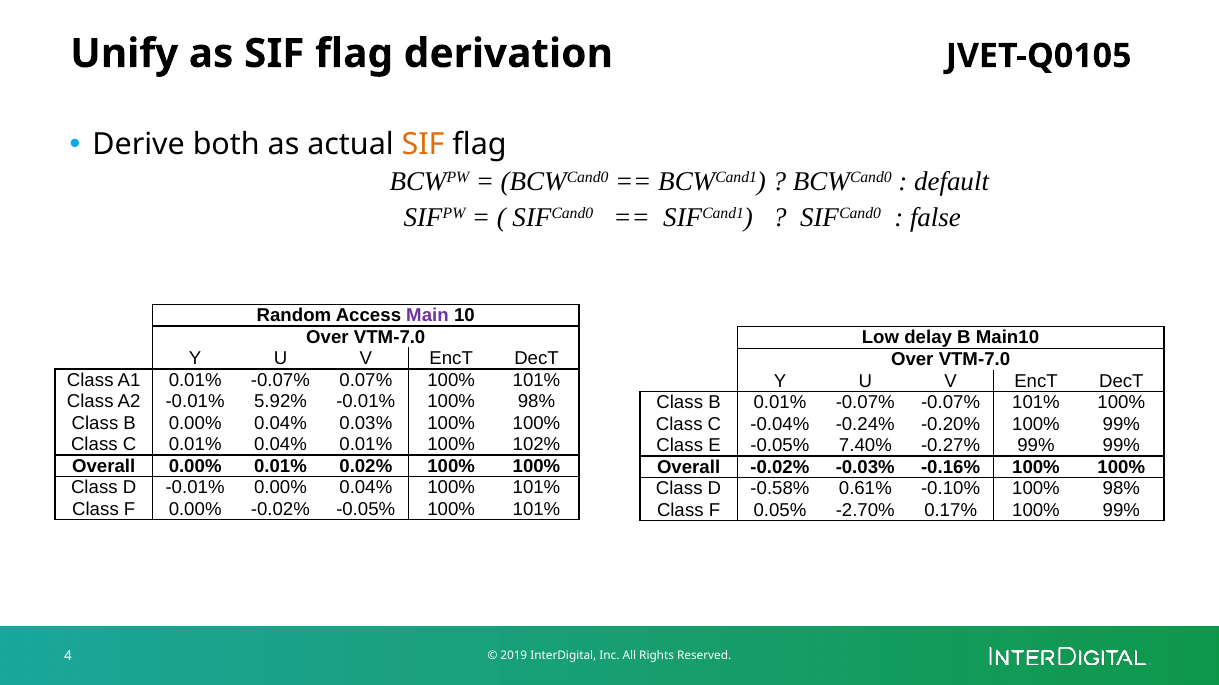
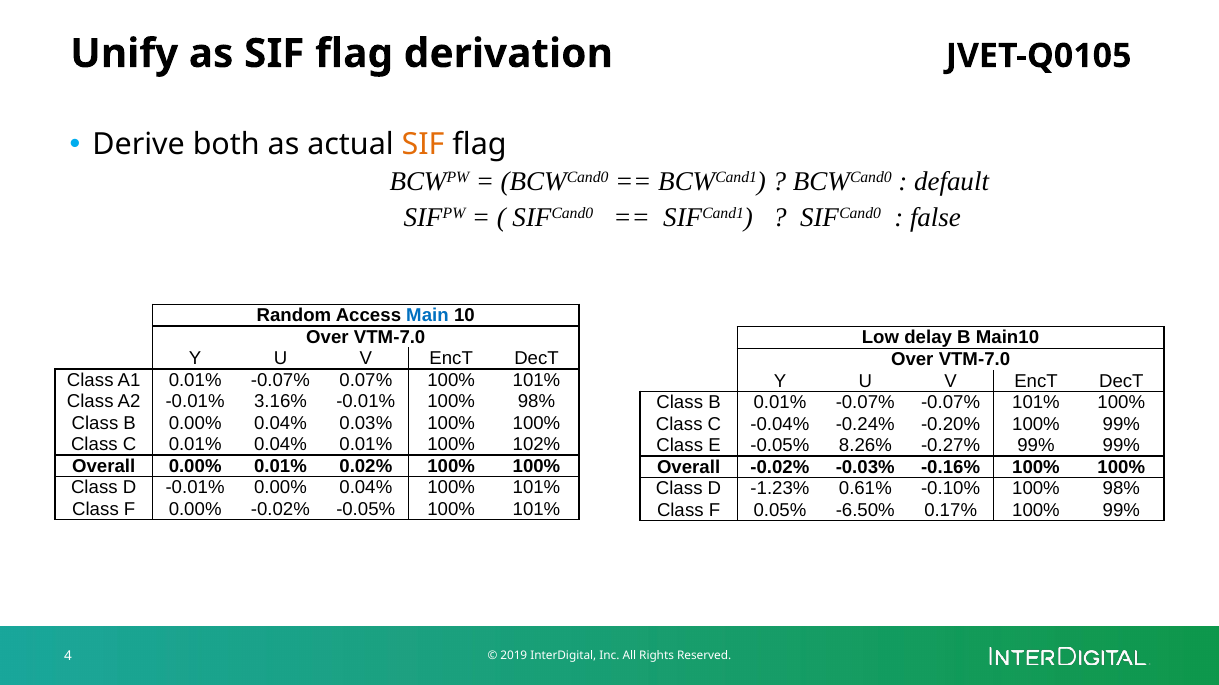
Main colour: purple -> blue
5.92%: 5.92% -> 3.16%
7.40%: 7.40% -> 8.26%
-0.58%: -0.58% -> -1.23%
-2.70%: -2.70% -> -6.50%
